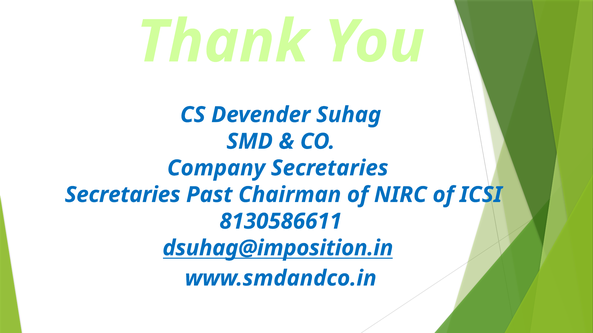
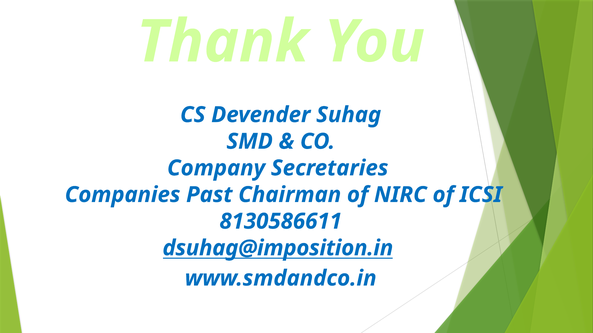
Secretaries at (123, 195): Secretaries -> Companies
